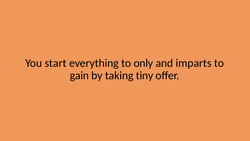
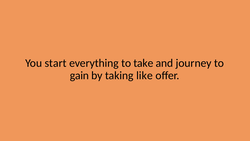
only: only -> take
imparts: imparts -> journey
tiny: tiny -> like
